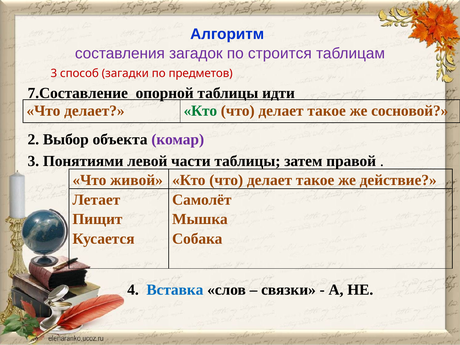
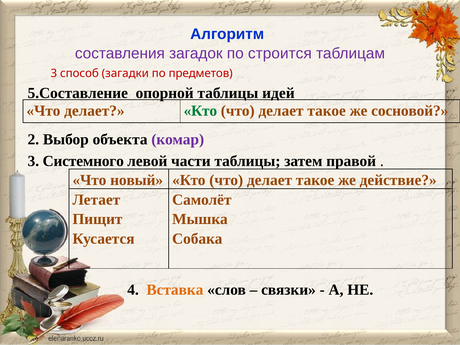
7.Составление: 7.Составление -> 5.Составление
идти: идти -> идей
Понятиями: Понятиями -> Системного
живой: живой -> новый
Вставка colour: blue -> orange
